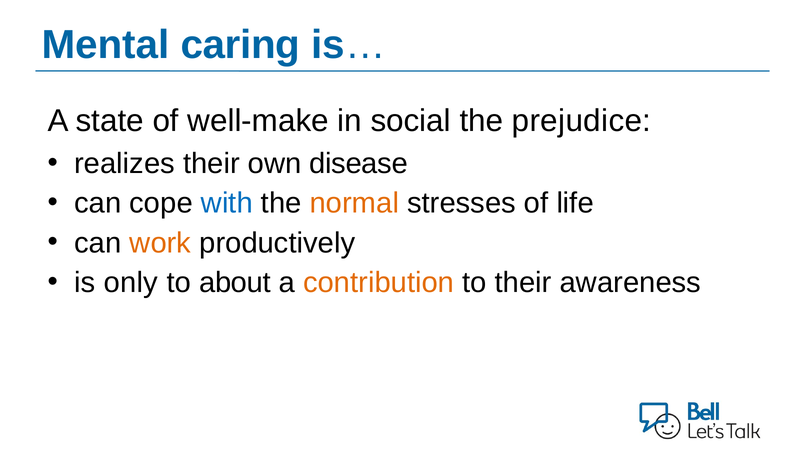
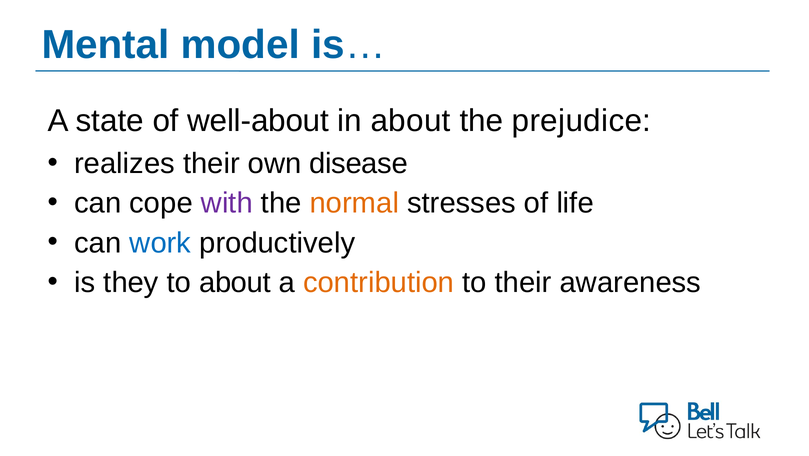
caring: caring -> model
well-make: well-make -> well-about
in social: social -> about
with colour: blue -> purple
work colour: orange -> blue
only: only -> they
